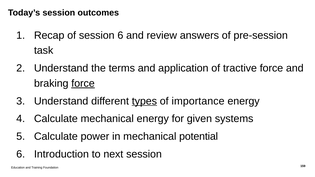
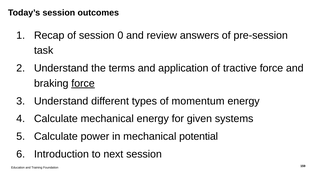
session 6: 6 -> 0
types underline: present -> none
importance: importance -> momentum
